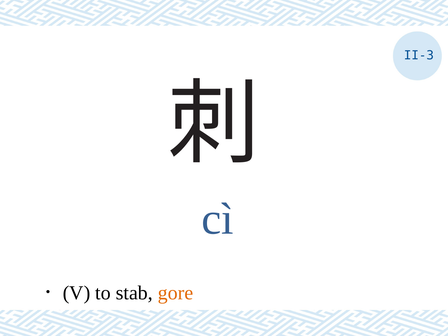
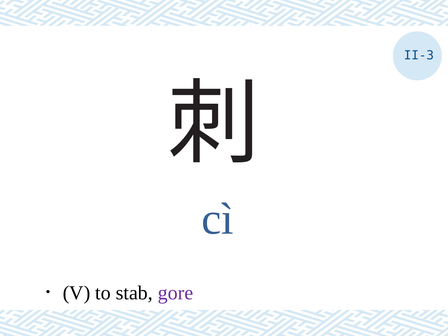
gore colour: orange -> purple
